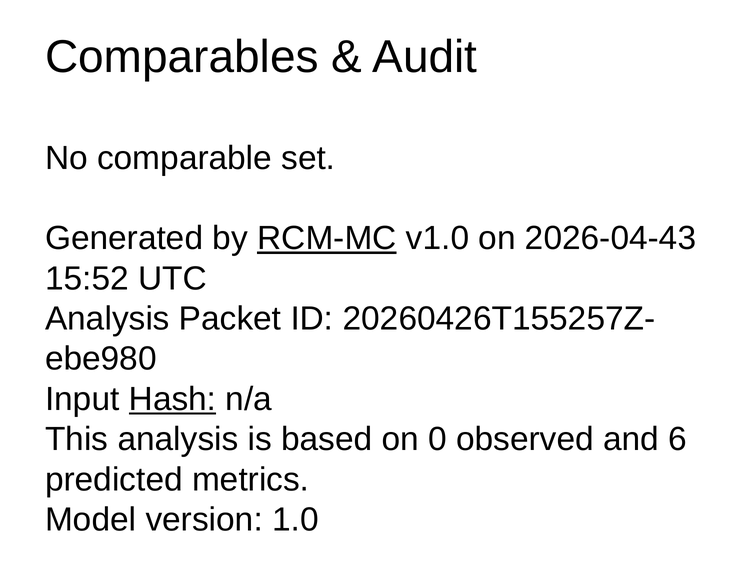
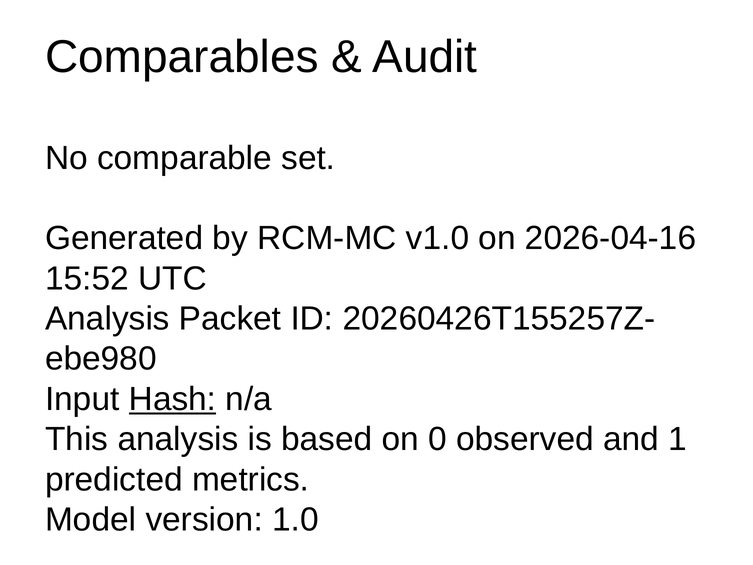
RCM-MC underline: present -> none
2026-04-43: 2026-04-43 -> 2026-04-16
6: 6 -> 1
